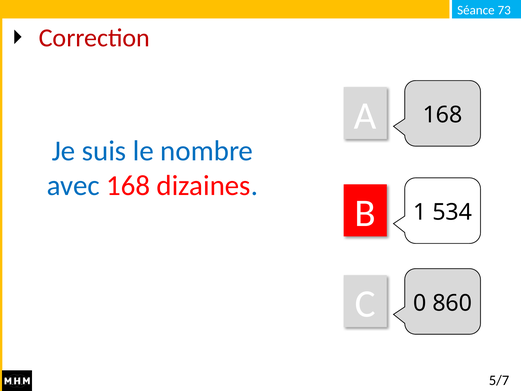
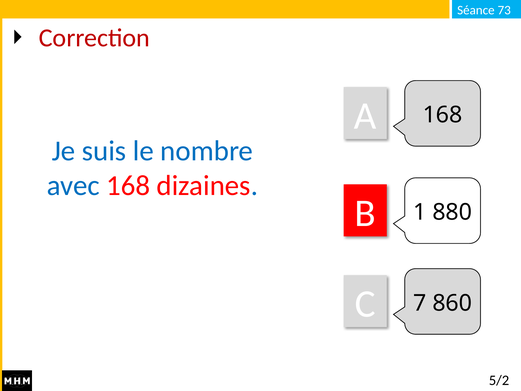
534: 534 -> 880
0: 0 -> 7
5/7: 5/7 -> 5/2
